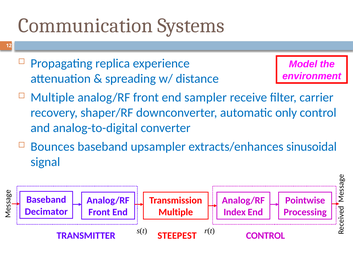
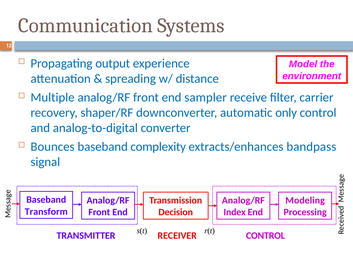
replica: replica -> output
upsampler: upsampler -> complexity
sinusoidal: sinusoidal -> bandpass
Pointwise: Pointwise -> Modeling
Decimator: Decimator -> Transform
Multiple at (176, 212): Multiple -> Decision
STEEPEST: STEEPEST -> RECEIVER
